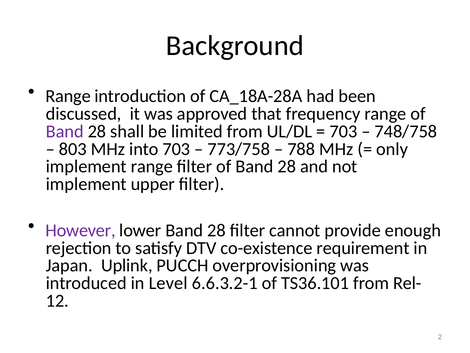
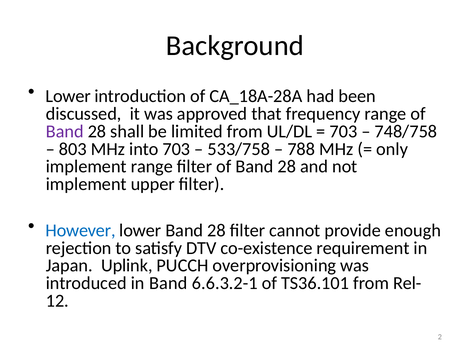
Range at (68, 96): Range -> Lower
773/758: 773/758 -> 533/758
However colour: purple -> blue
in Level: Level -> Band
